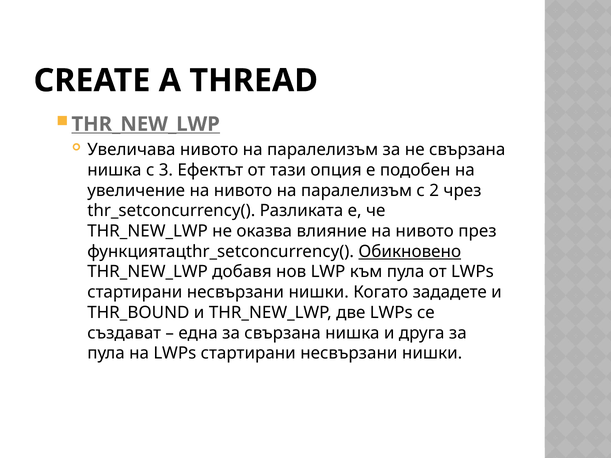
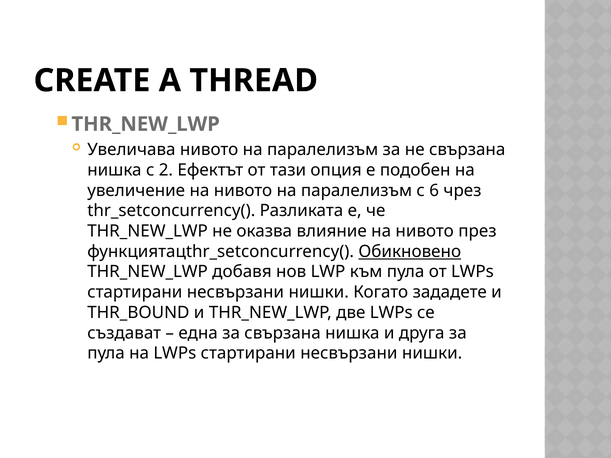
THR_NEW_LWP at (146, 124) underline: present -> none
3: 3 -> 2
2: 2 -> 6
